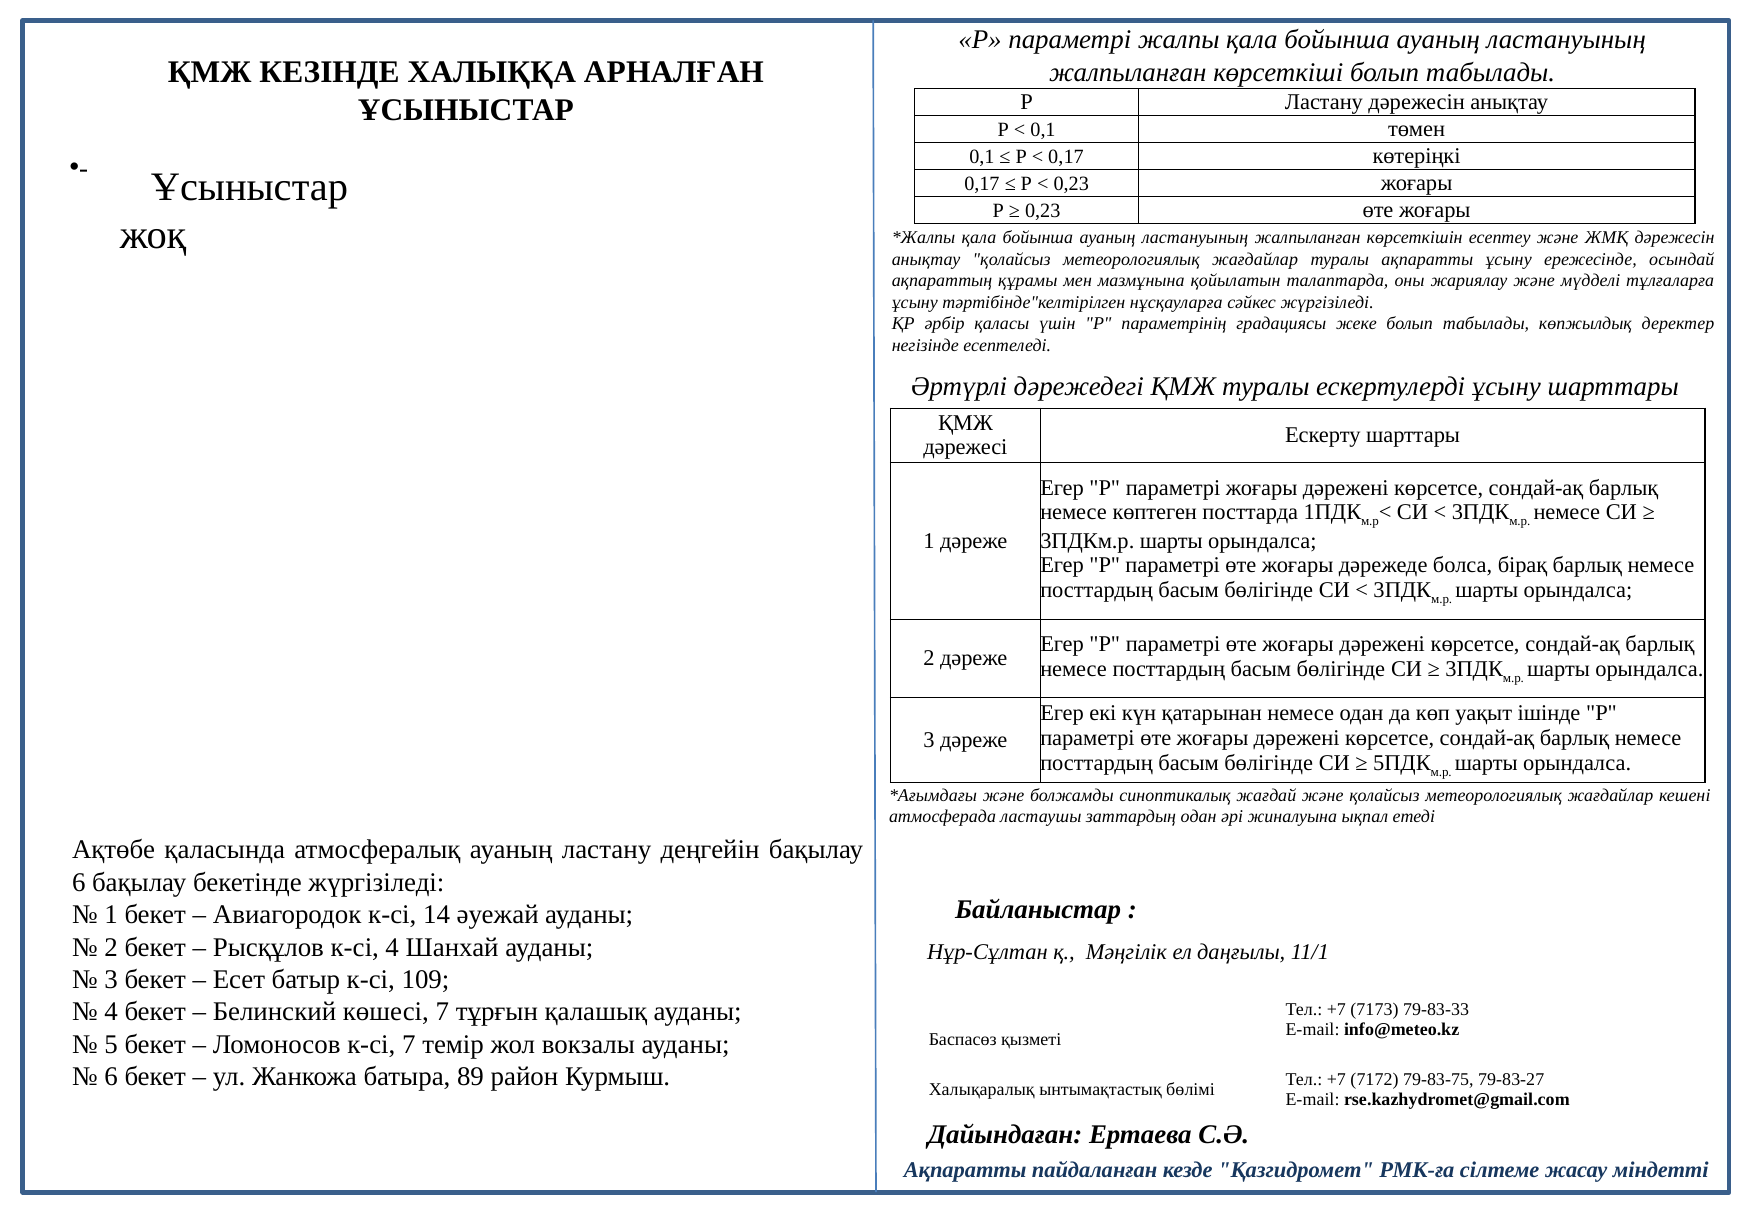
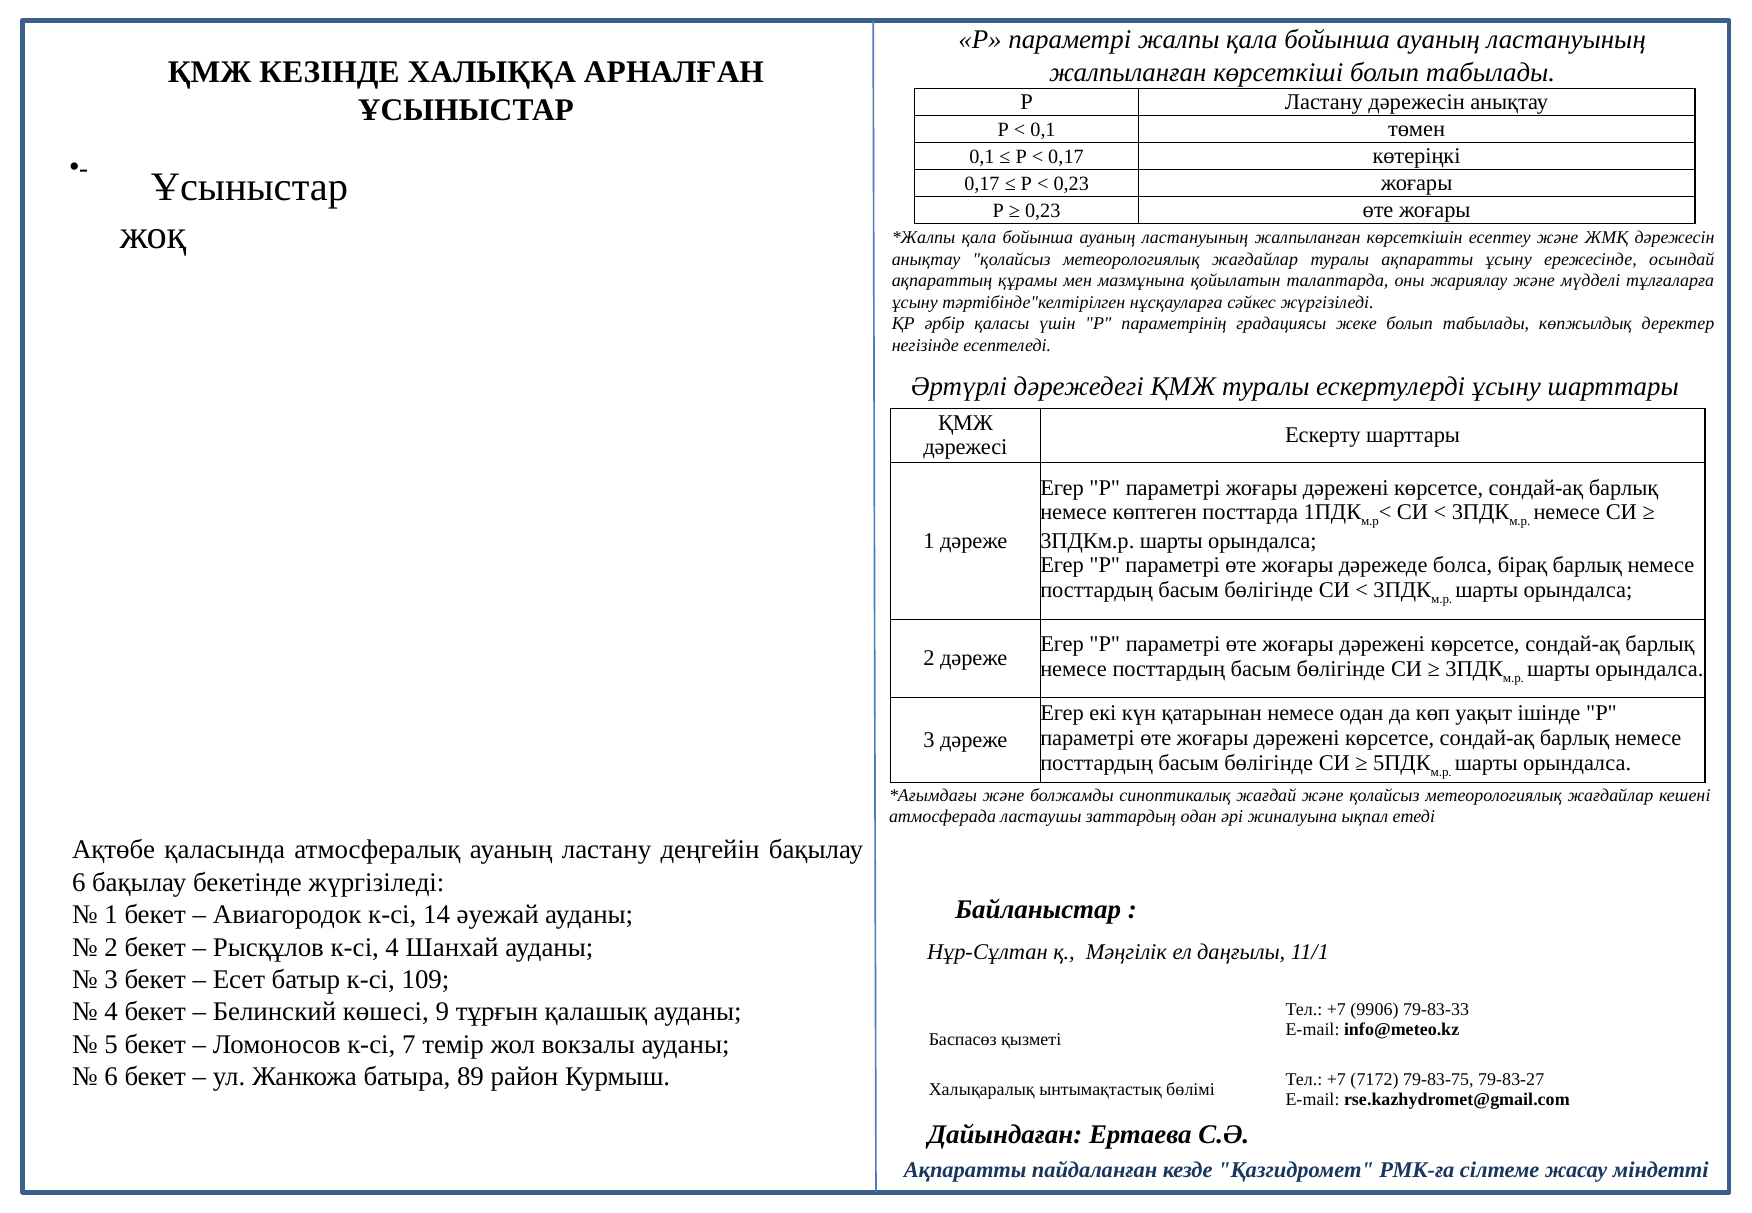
көшесі 7: 7 -> 9
7173: 7173 -> 9906
